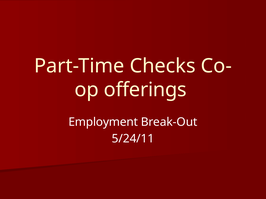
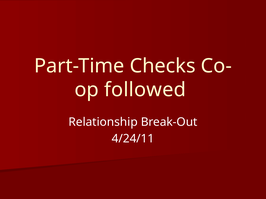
offerings: offerings -> followed
Employment: Employment -> Relationship
5/24/11: 5/24/11 -> 4/24/11
